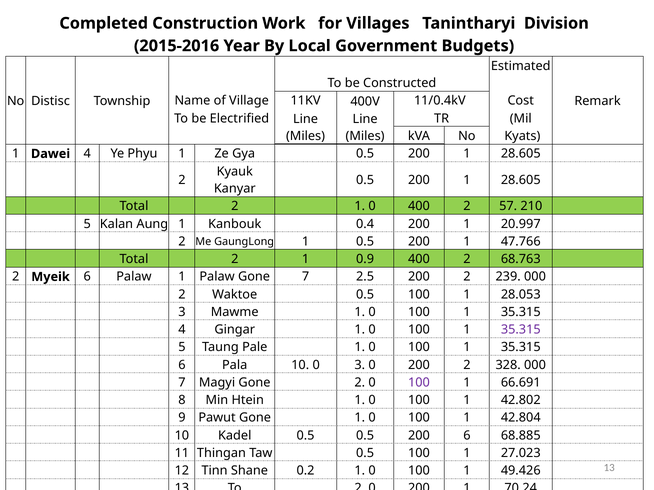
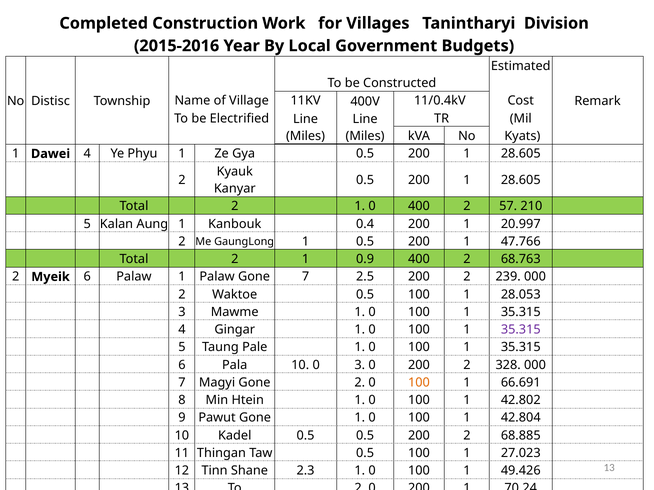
100 at (419, 383) colour: purple -> orange
0.5 200 6: 6 -> 2
0.2: 0.2 -> 2.3
